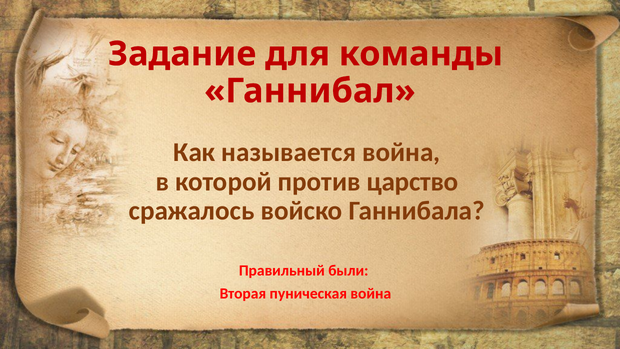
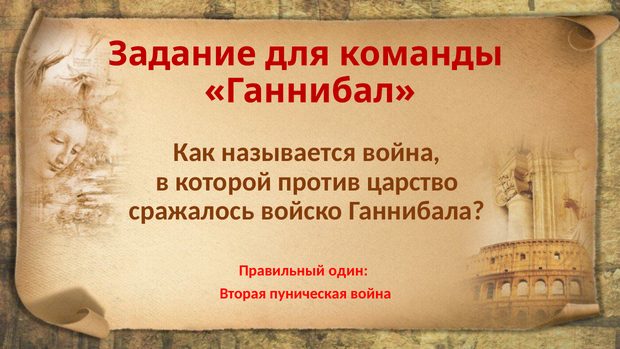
были: были -> один
